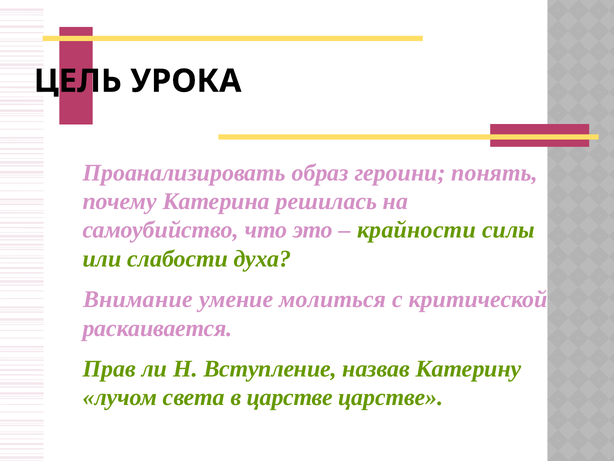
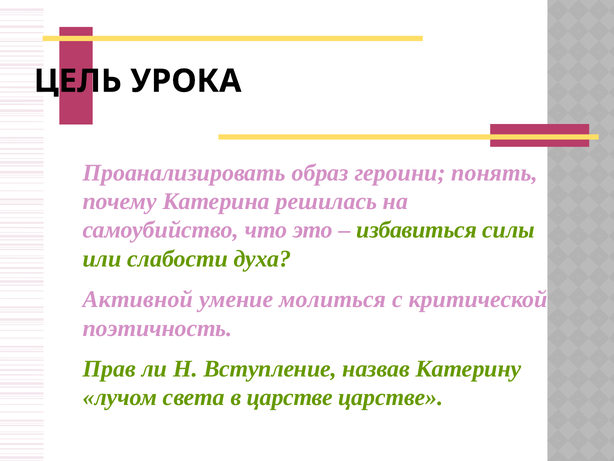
крайности: крайности -> избавиться
Внимание: Внимание -> Активной
раскаивается: раскаивается -> поэтичность
